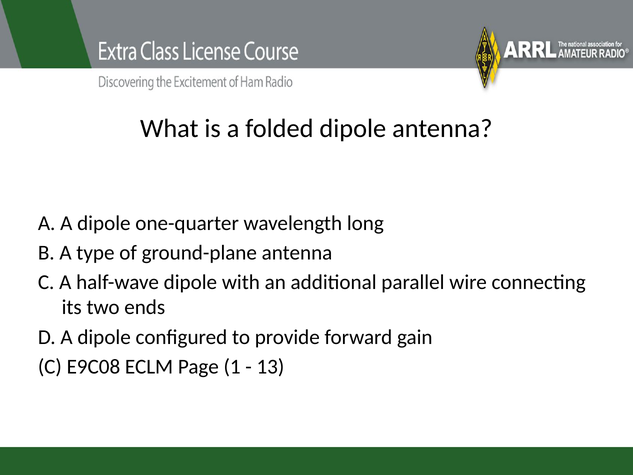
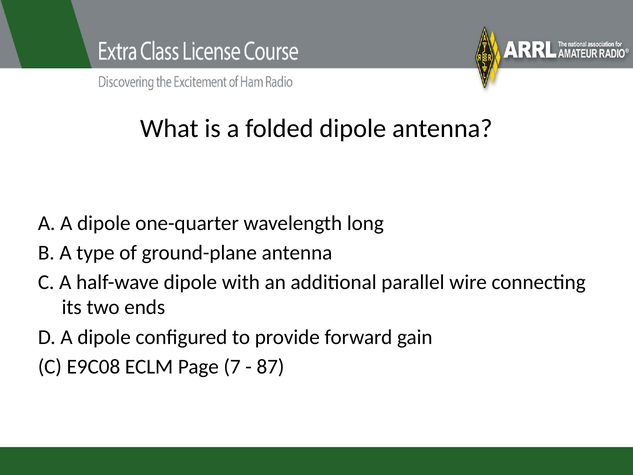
1: 1 -> 7
13: 13 -> 87
